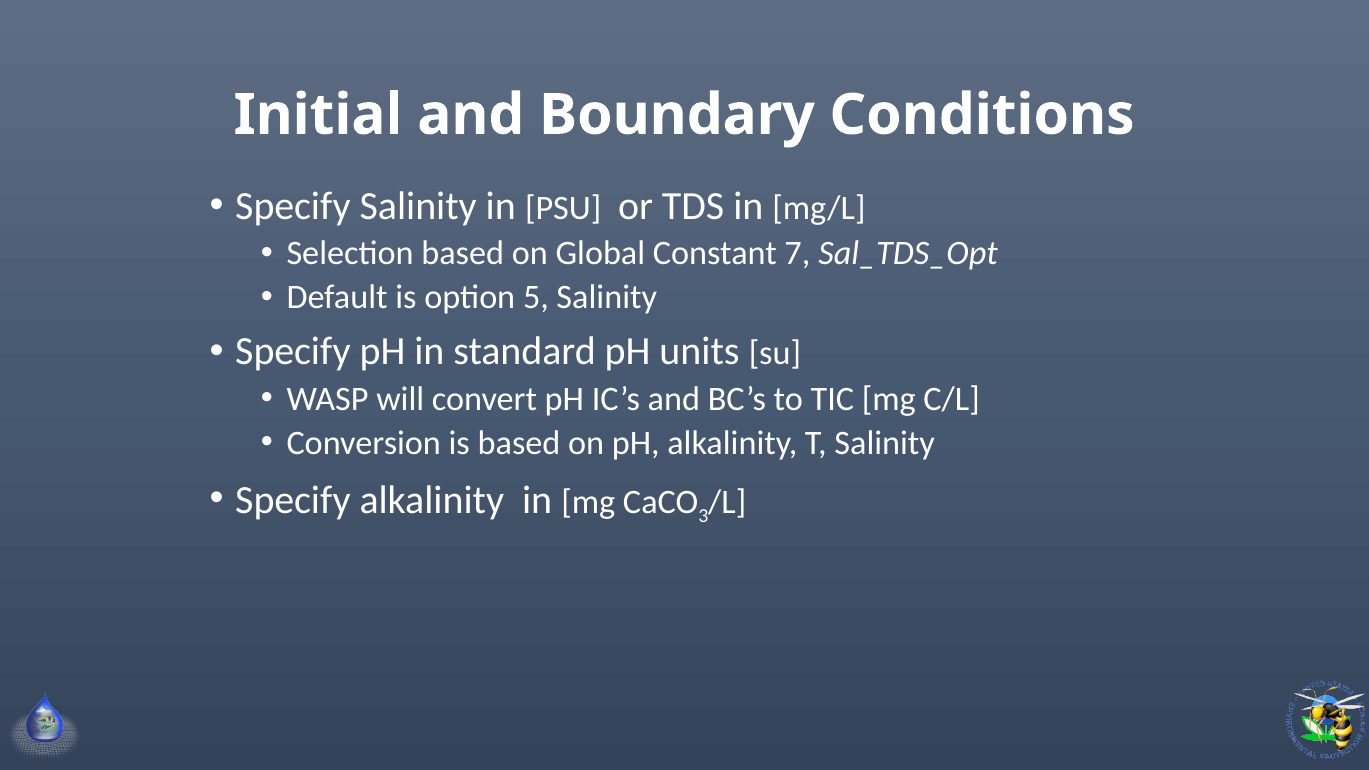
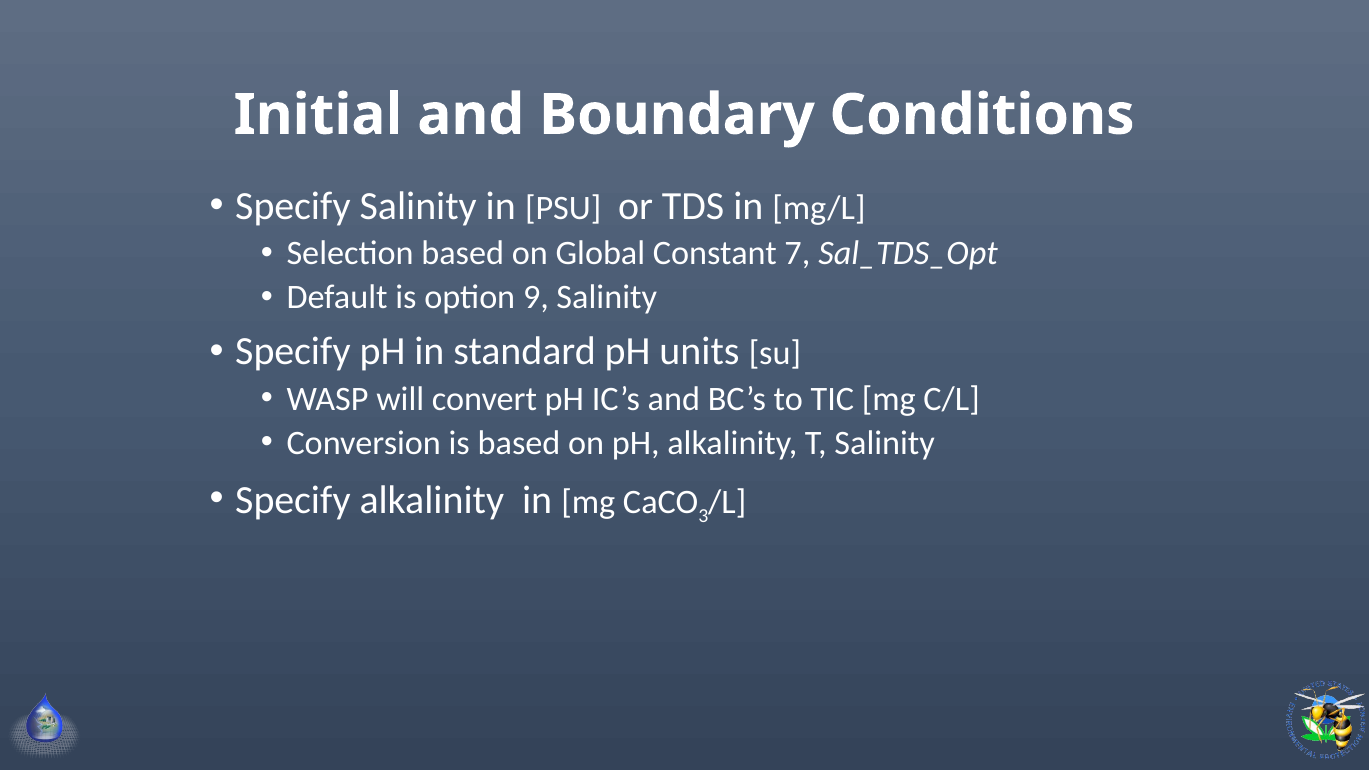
5: 5 -> 9
